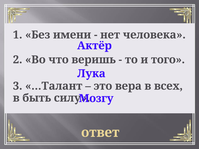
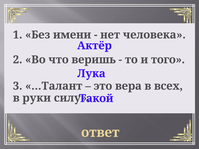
быть: быть -> руки
Мозгу: Мозгу -> Такой
